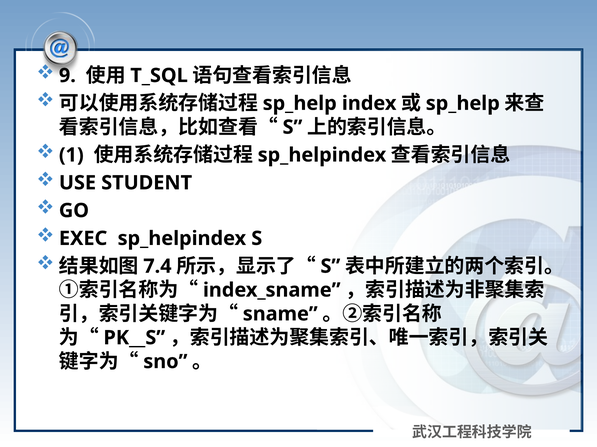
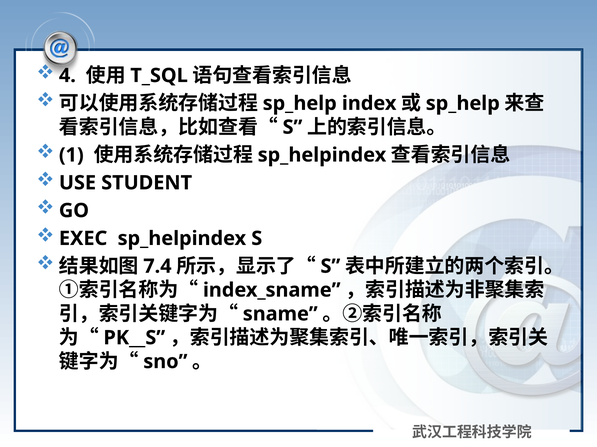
9: 9 -> 4
